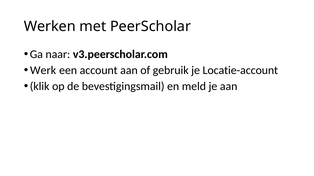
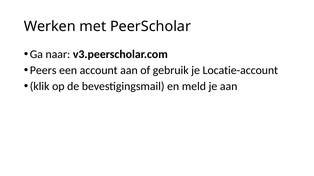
Werk: Werk -> Peers
